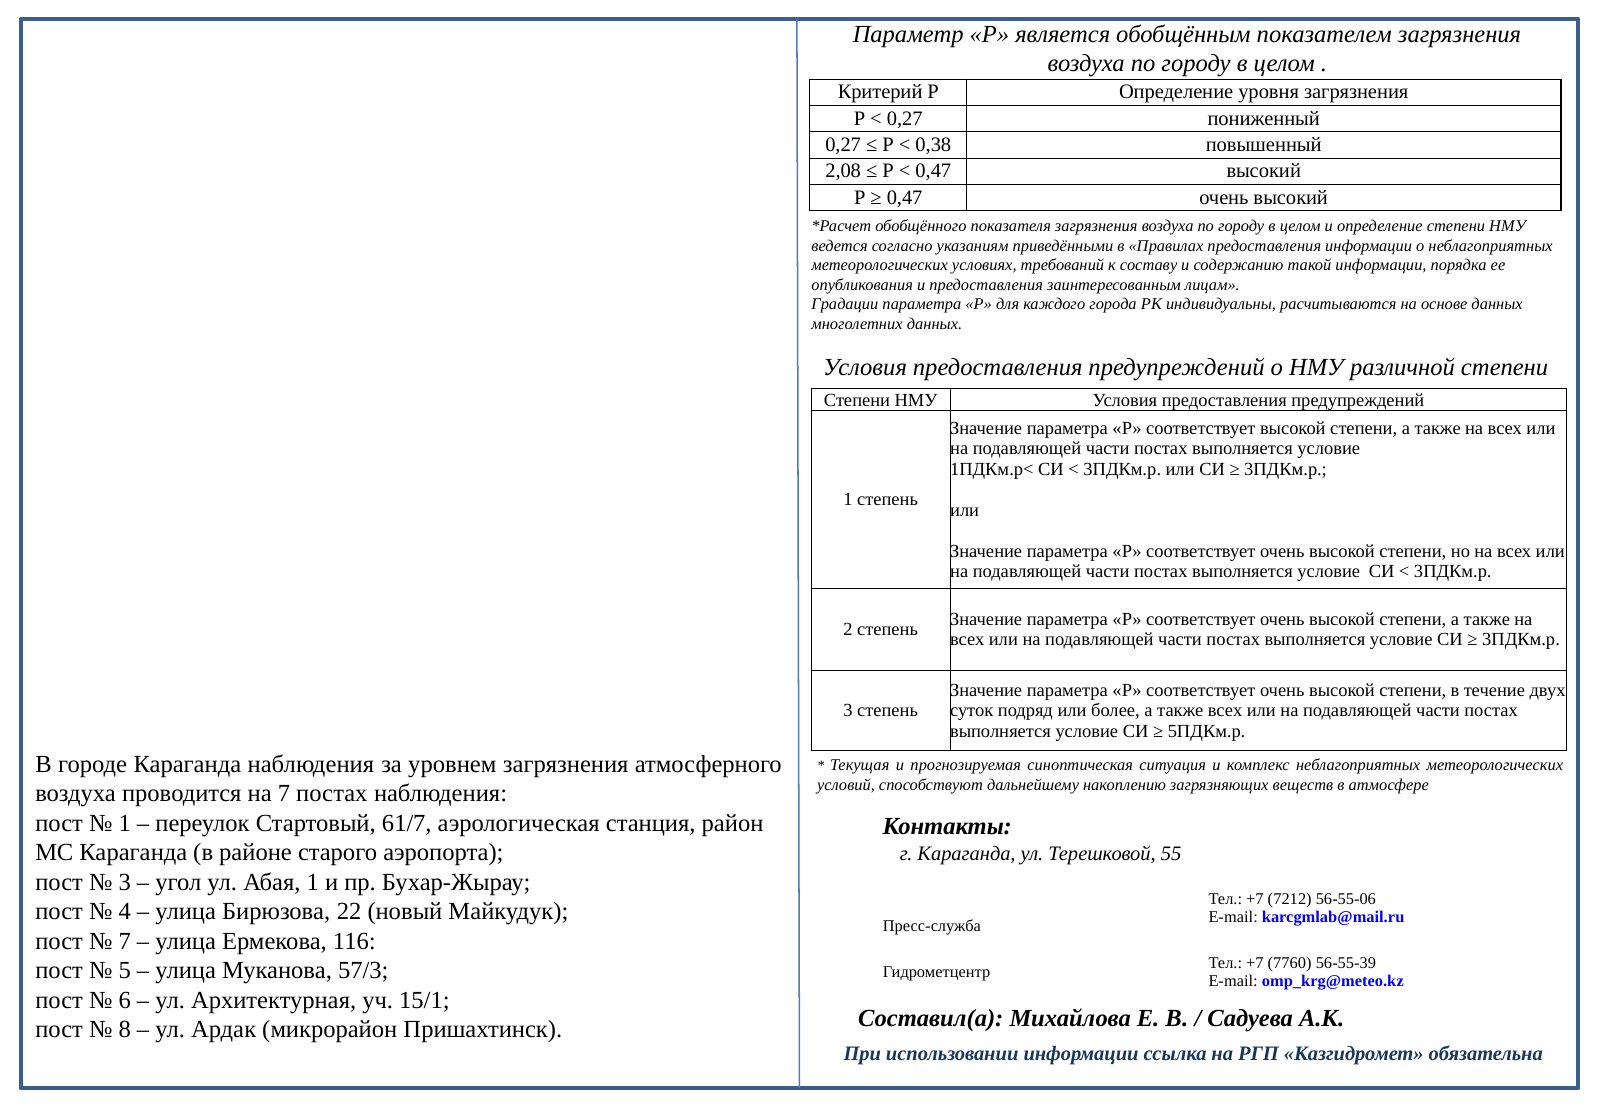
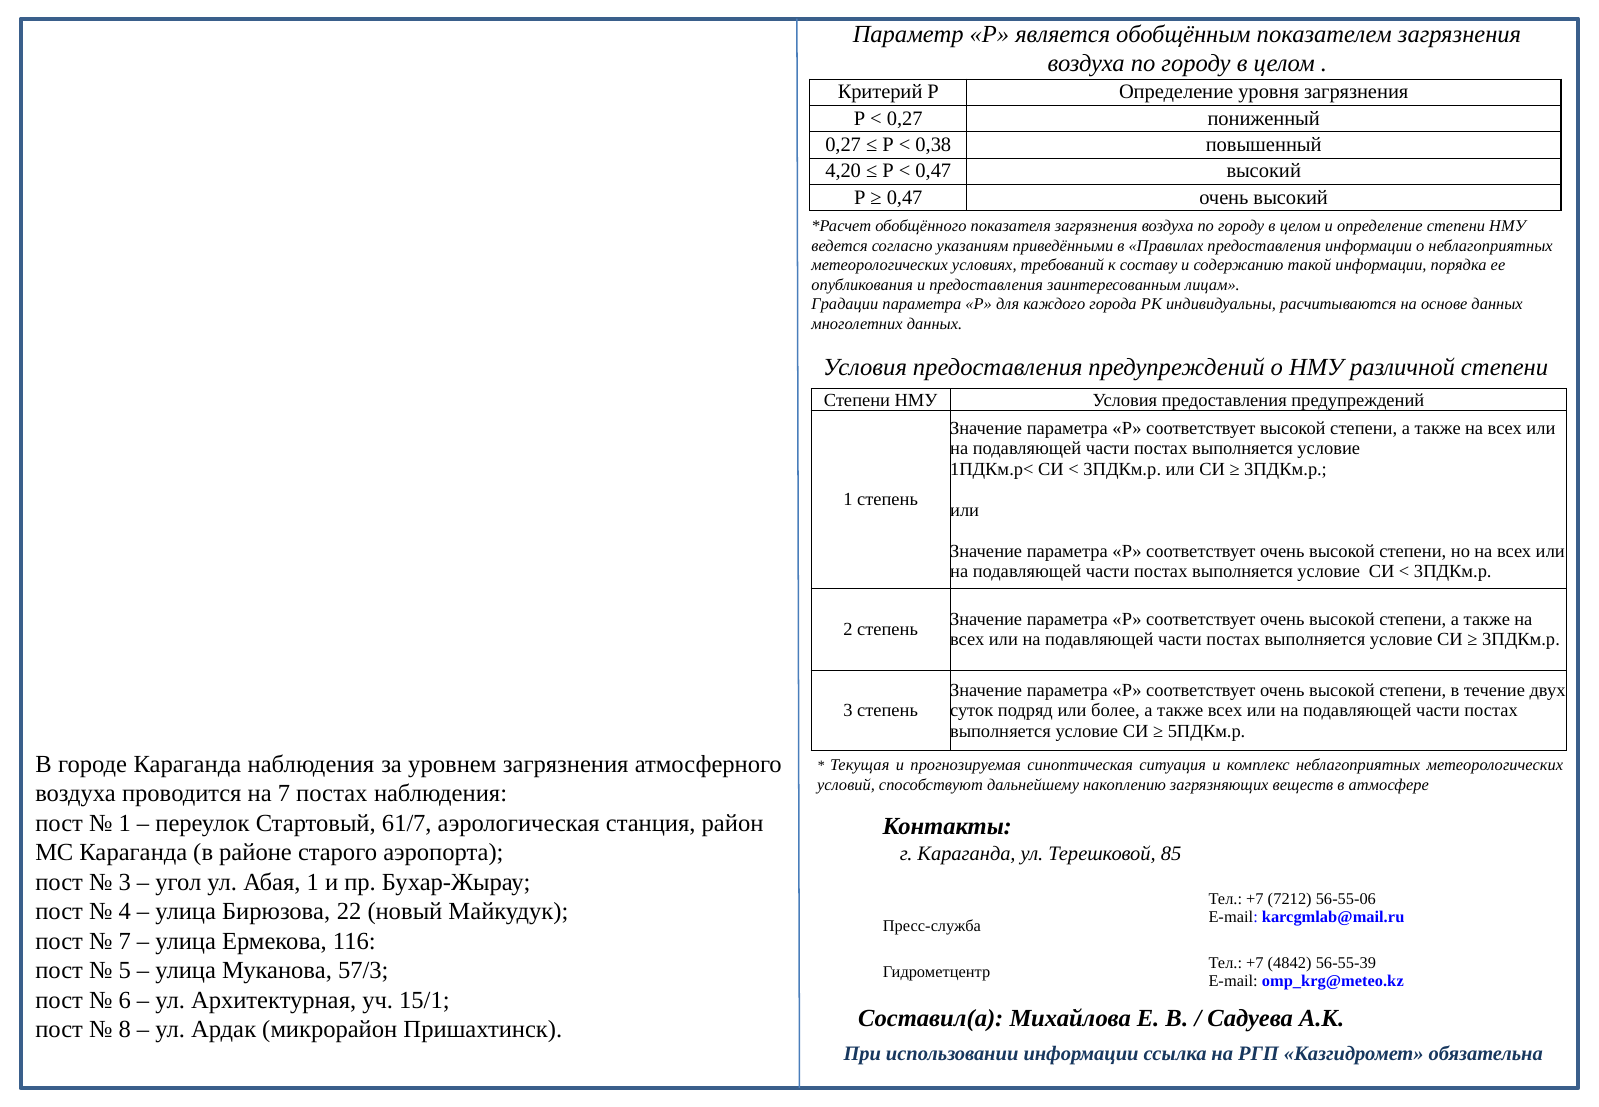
2,08: 2,08 -> 4,20
55: 55 -> 85
7760: 7760 -> 4842
